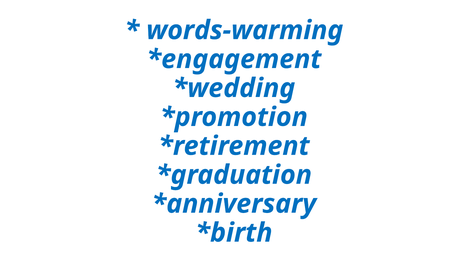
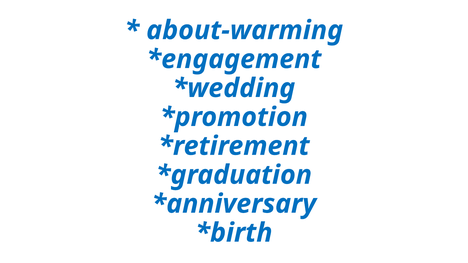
words-warming: words-warming -> about-warming
